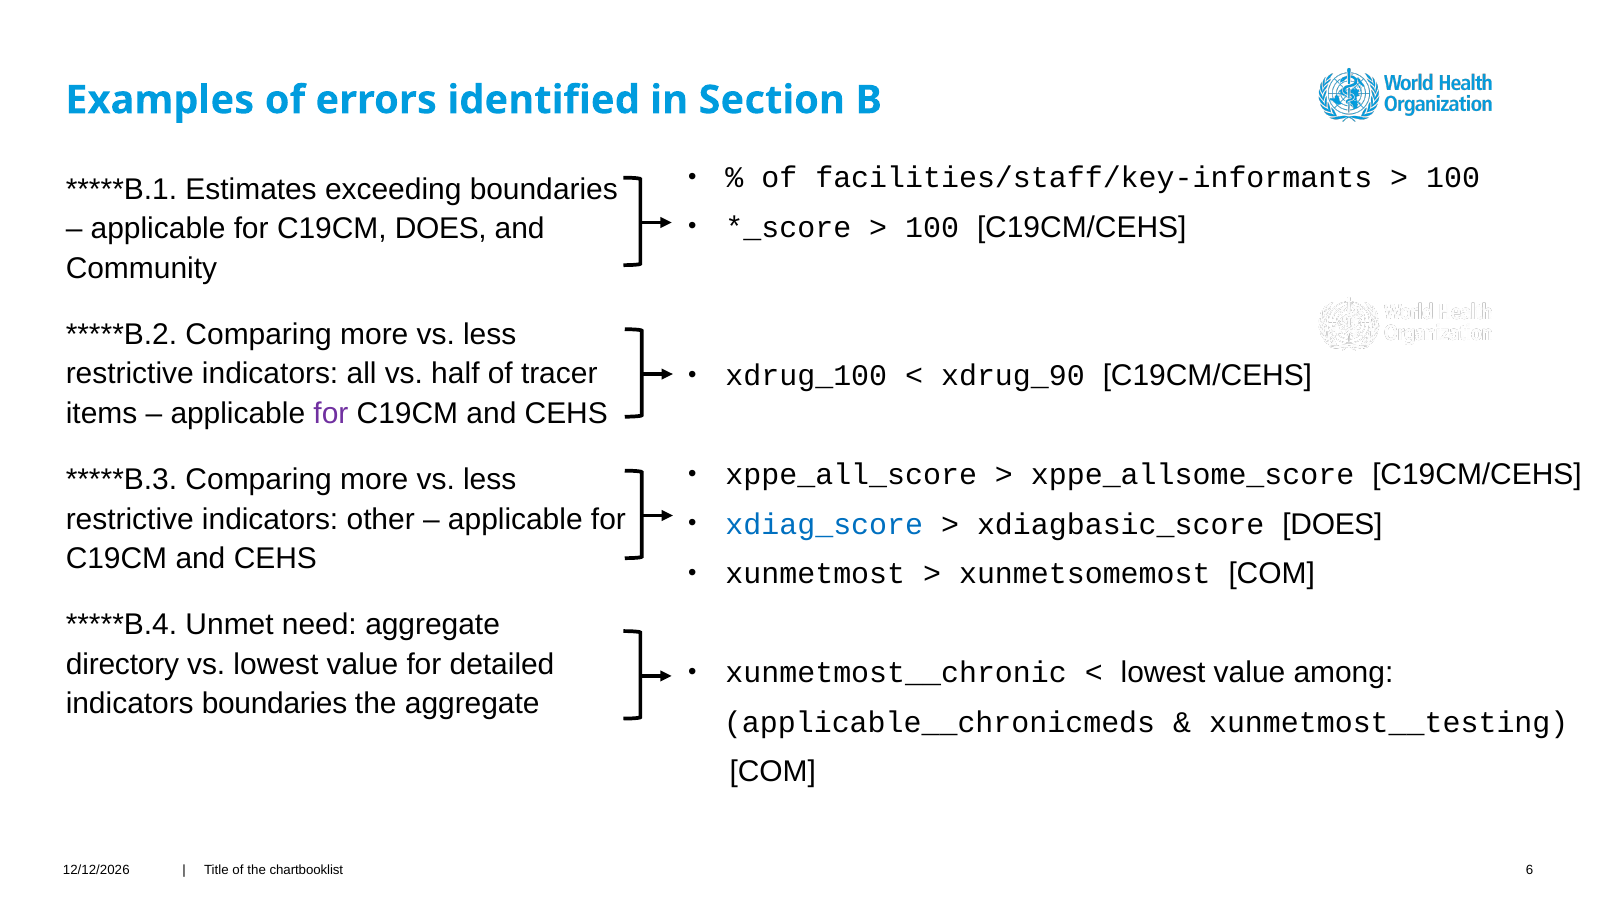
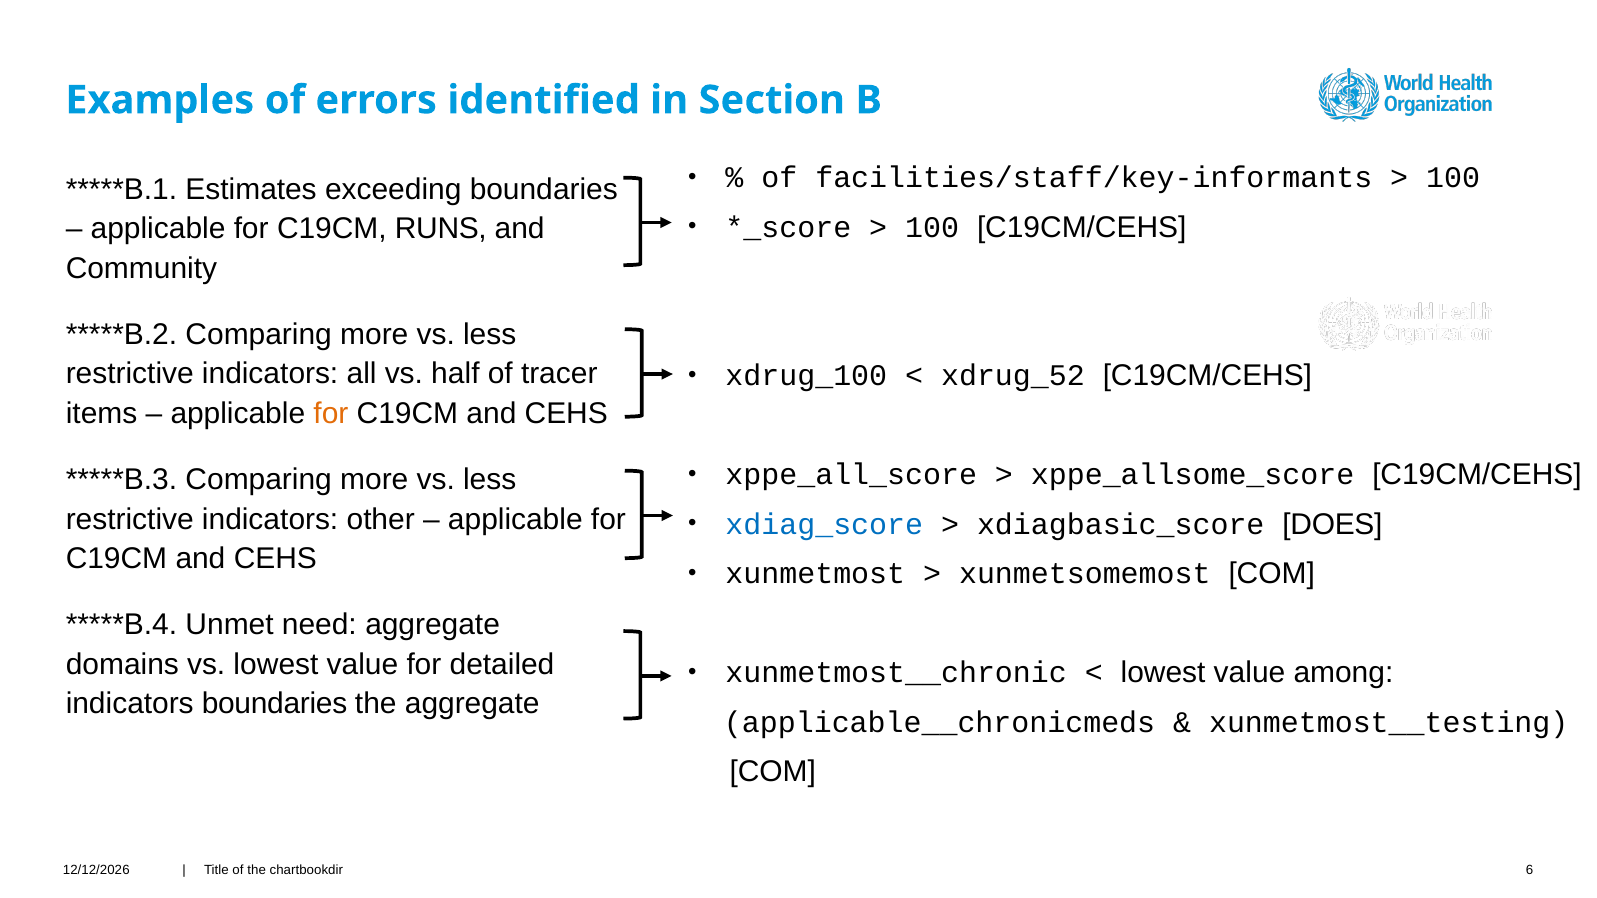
C19CM DOES: DOES -> RUNS
xdrug_90: xdrug_90 -> xdrug_52
for at (331, 414) colour: purple -> orange
directory: directory -> domains
chartbooklist: chartbooklist -> chartbookdir
